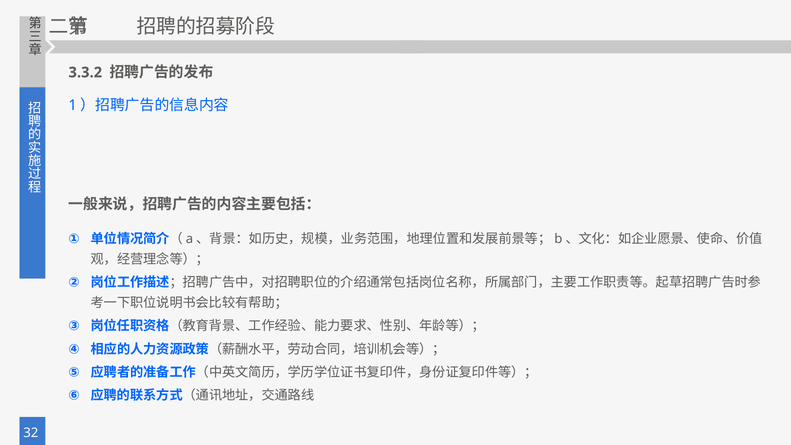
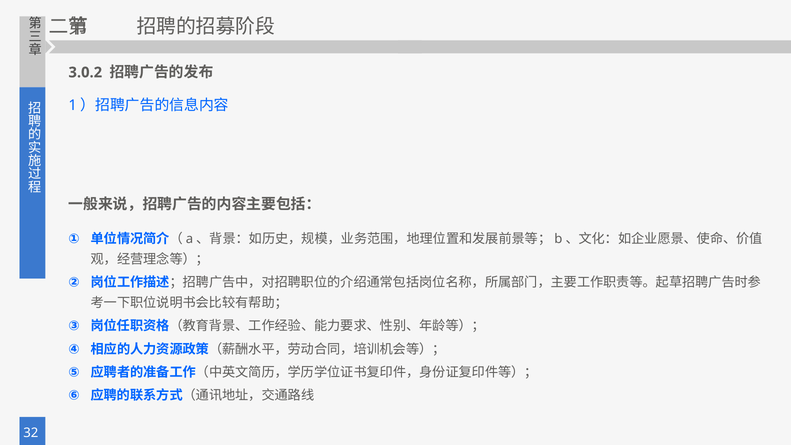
3.3.2: 3.3.2 -> 3.0.2
